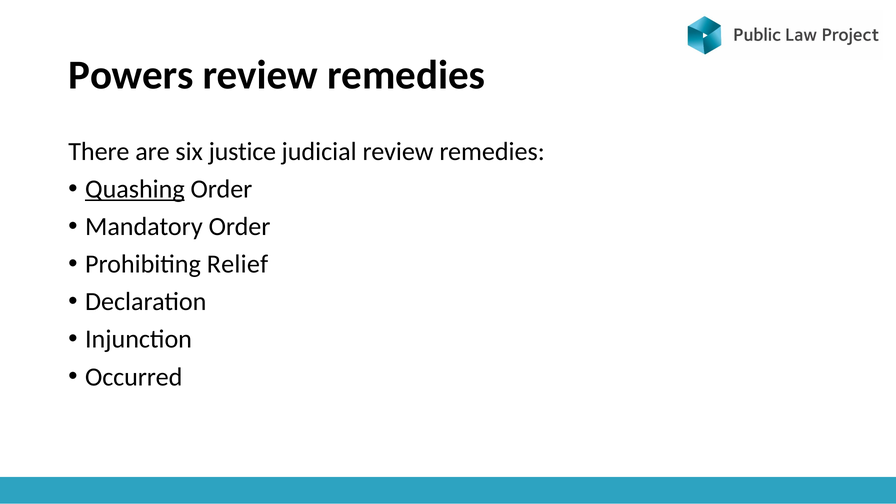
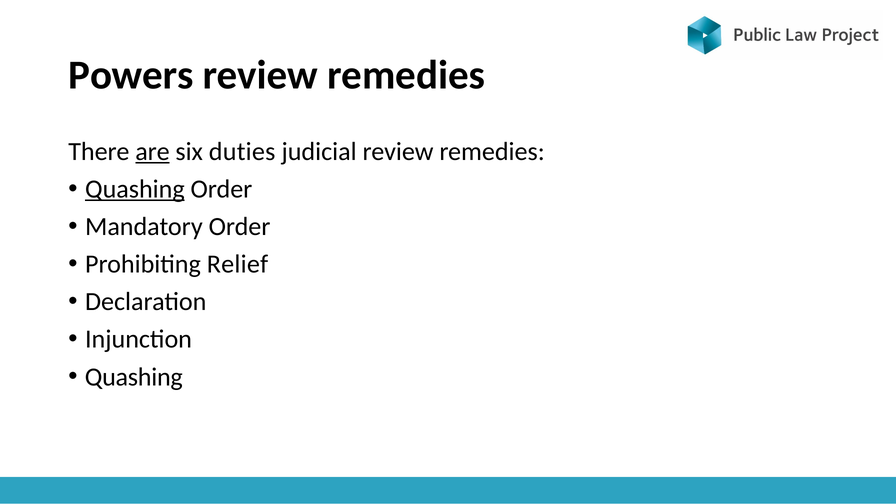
are underline: none -> present
justice: justice -> duties
Occurred at (134, 377): Occurred -> Quashing
